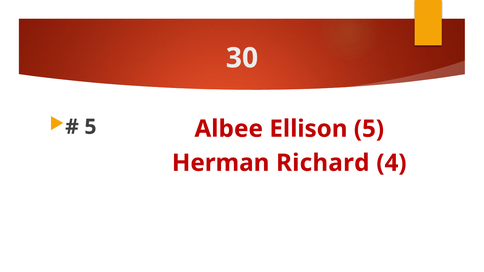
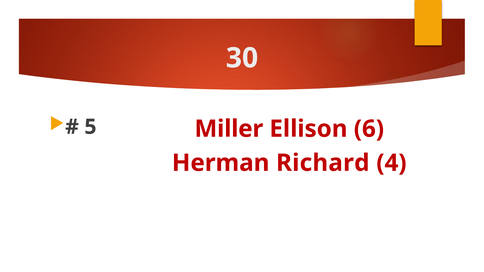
Albee: Albee -> Miller
Ellison 5: 5 -> 6
